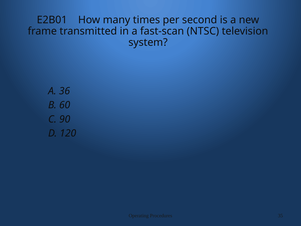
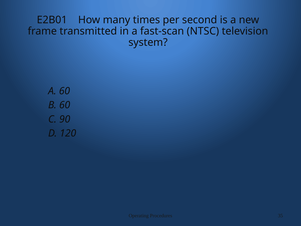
A 36: 36 -> 60
